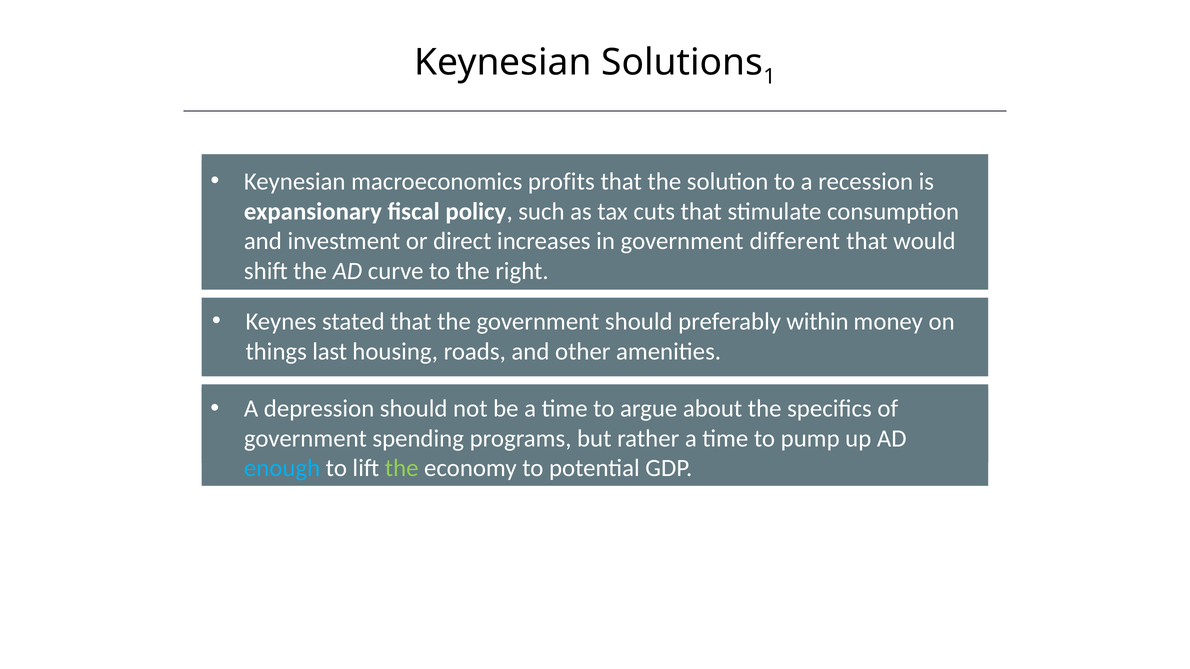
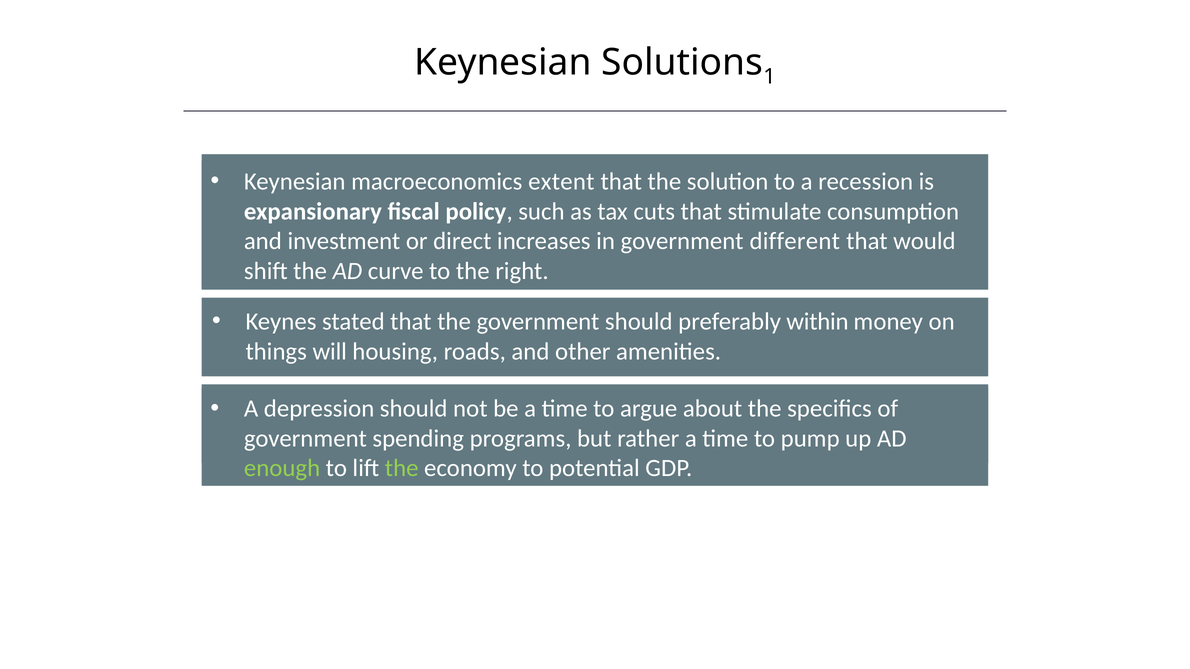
profits: profits -> extent
last: last -> will
enough colour: light blue -> light green
